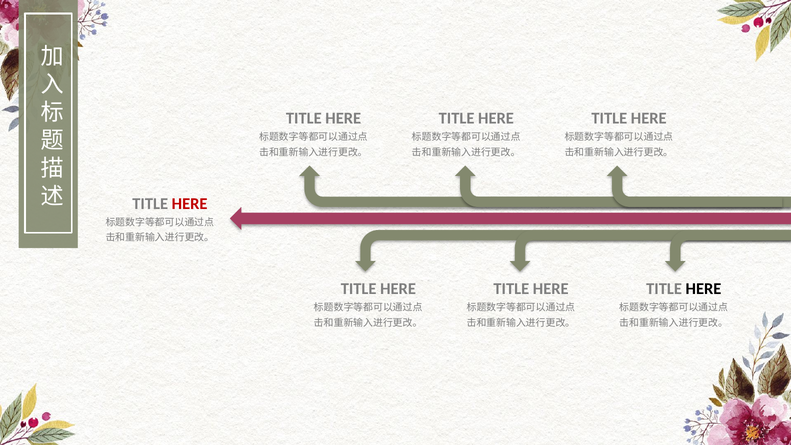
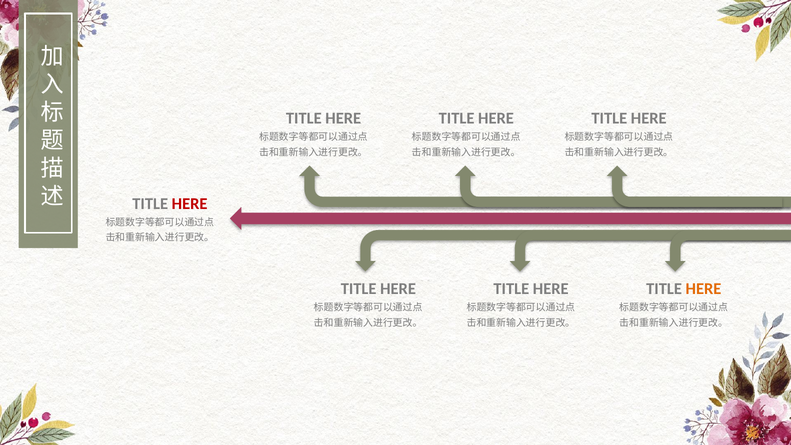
HERE at (703, 289) colour: black -> orange
